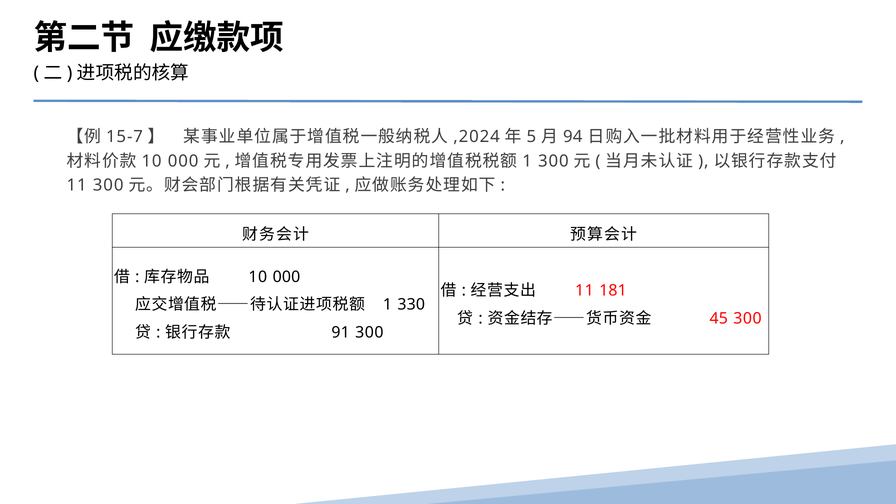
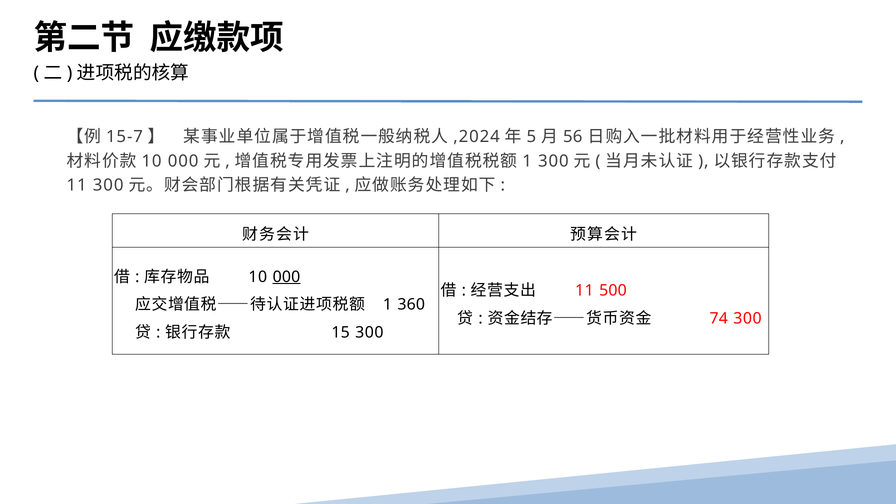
94: 94 -> 56
000 at (286, 277) underline: none -> present
181: 181 -> 500
330: 330 -> 360
45: 45 -> 74
91: 91 -> 15
